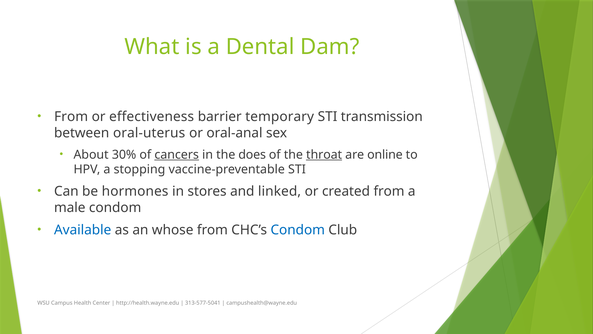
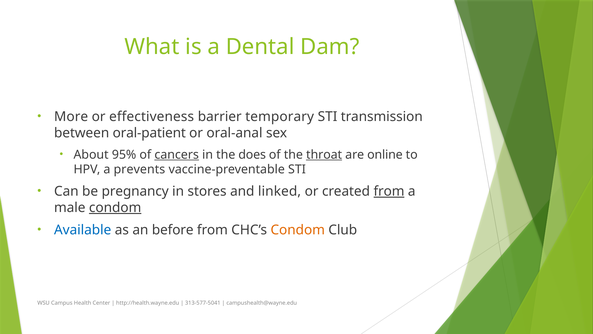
From at (71, 116): From -> More
oral-uterus: oral-uterus -> oral-patient
30%: 30% -> 95%
stopping: stopping -> prevents
hormones: hormones -> pregnancy
from at (389, 191) underline: none -> present
condom at (115, 207) underline: none -> present
whose: whose -> before
Condom at (298, 230) colour: blue -> orange
